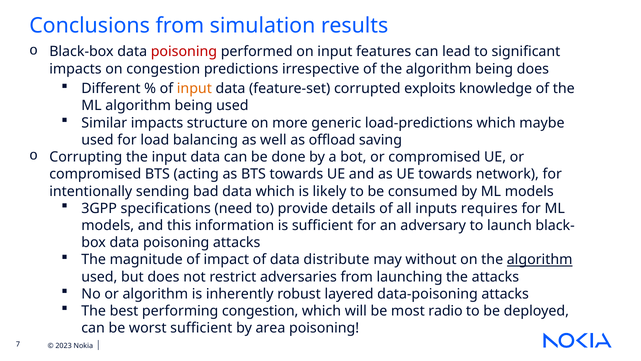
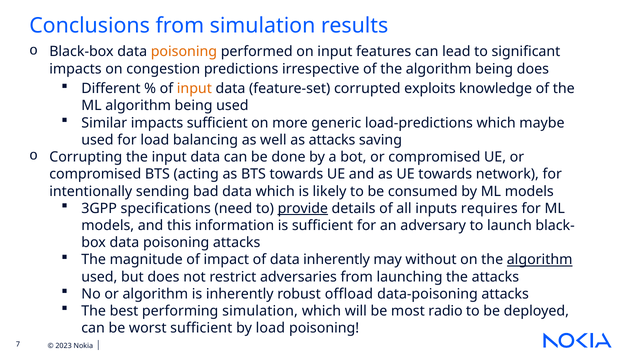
poisoning at (184, 52) colour: red -> orange
impacts structure: structure -> sufficient
as offload: offload -> attacks
provide underline: none -> present
data distribute: distribute -> inherently
layered: layered -> offload
performing congestion: congestion -> simulation
by area: area -> load
